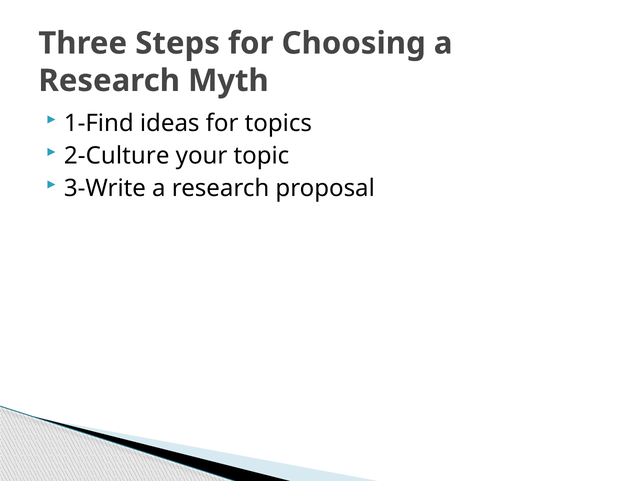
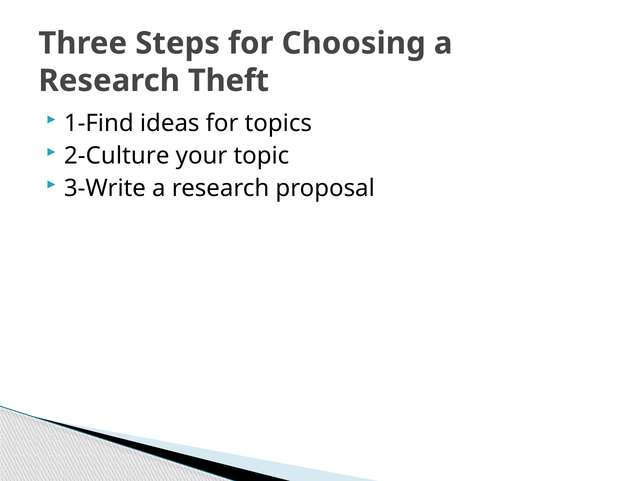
Myth: Myth -> Theft
